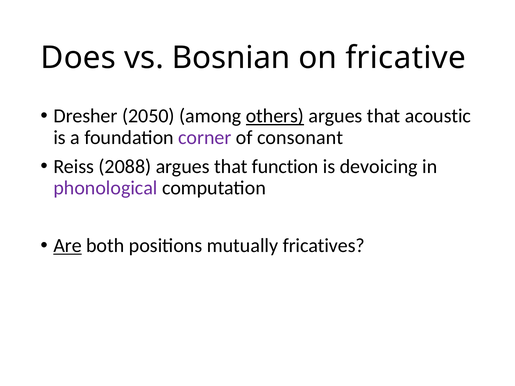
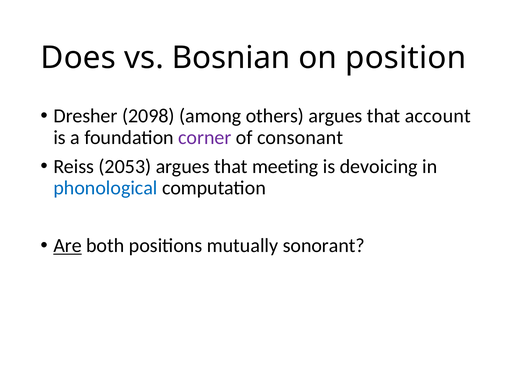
fricative: fricative -> position
2050: 2050 -> 2098
others underline: present -> none
acoustic: acoustic -> account
2088: 2088 -> 2053
function: function -> meeting
phonological colour: purple -> blue
fricatives: fricatives -> sonorant
